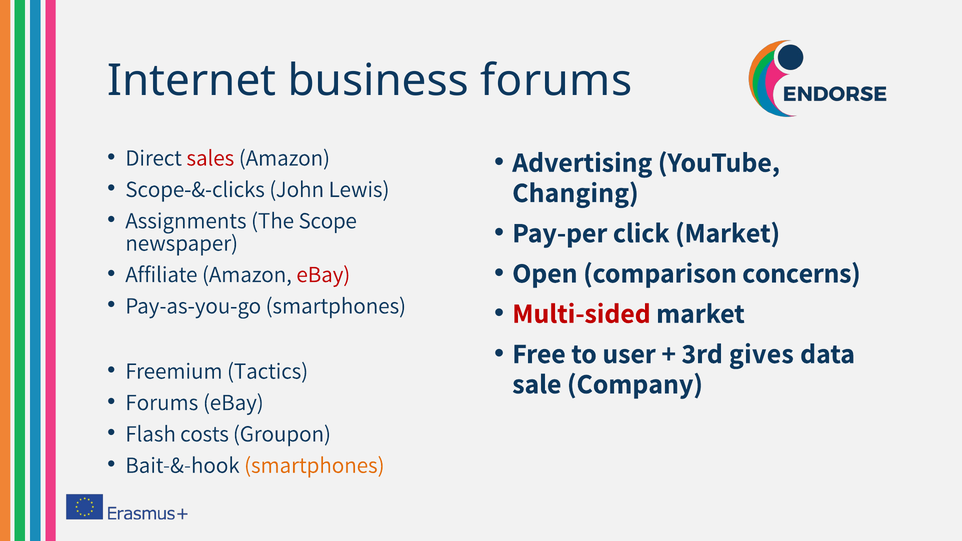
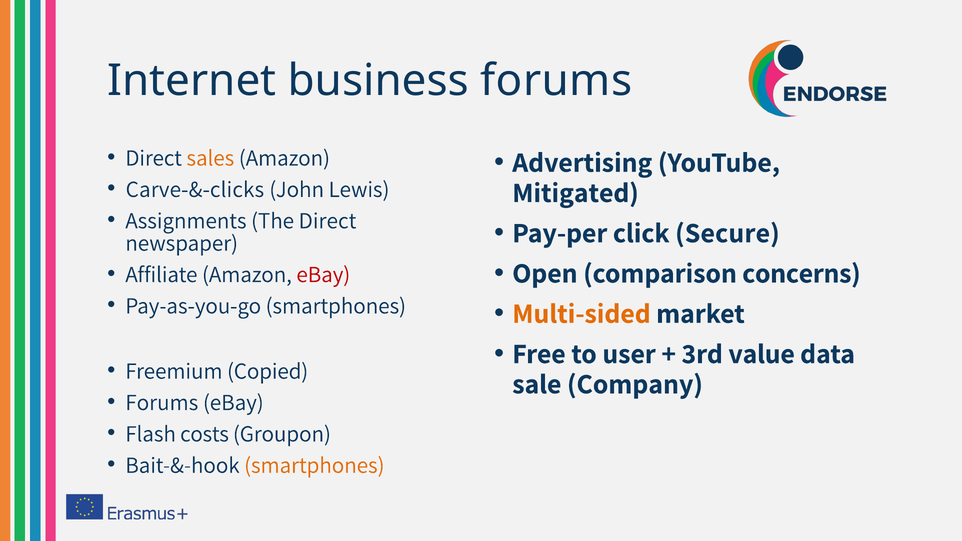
sales colour: red -> orange
Scope-&-clicks: Scope-&-clicks -> Carve-&-clicks
Changing: Changing -> Mitigated
The Scope: Scope -> Direct
click Market: Market -> Secure
Multi-sided colour: red -> orange
gives: gives -> value
Tactics: Tactics -> Copied
